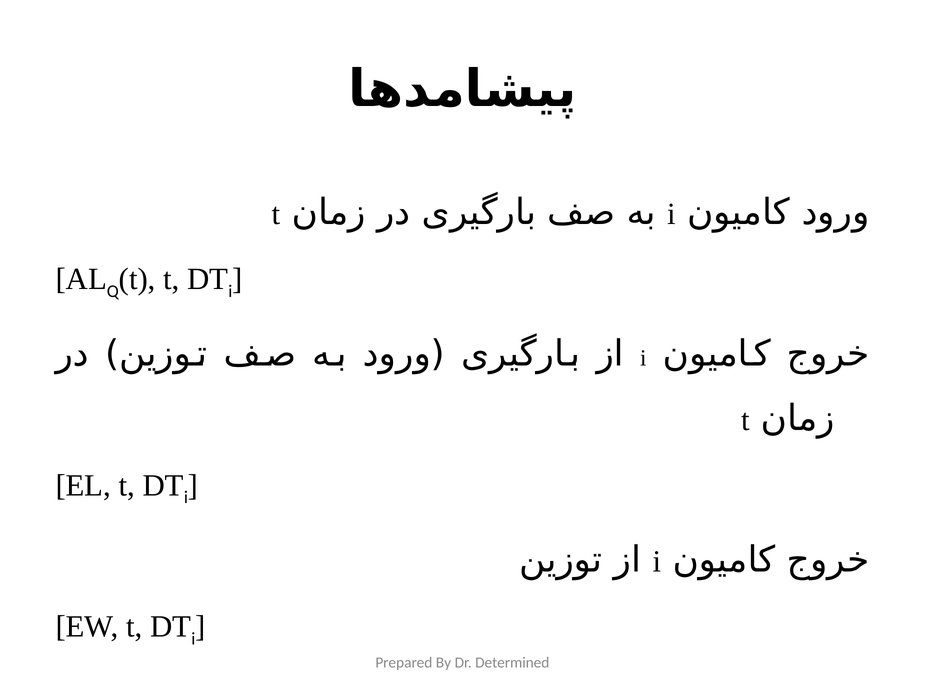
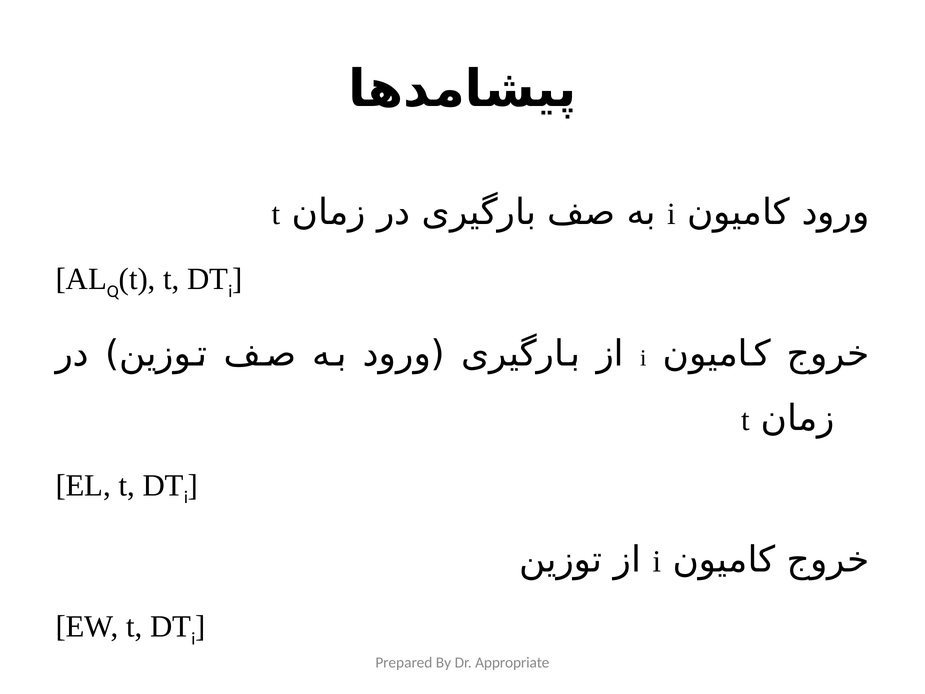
Determined: Determined -> Appropriate
